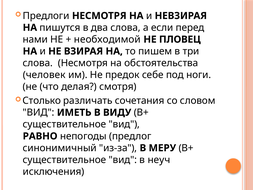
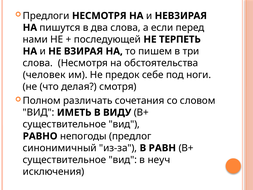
необходимой: необходимой -> последующей
ПЛОВЕЦ: ПЛОВЕЦ -> ТЕРПЕТЬ
Столько: Столько -> Полном
МЕРУ: МЕРУ -> РАВН
